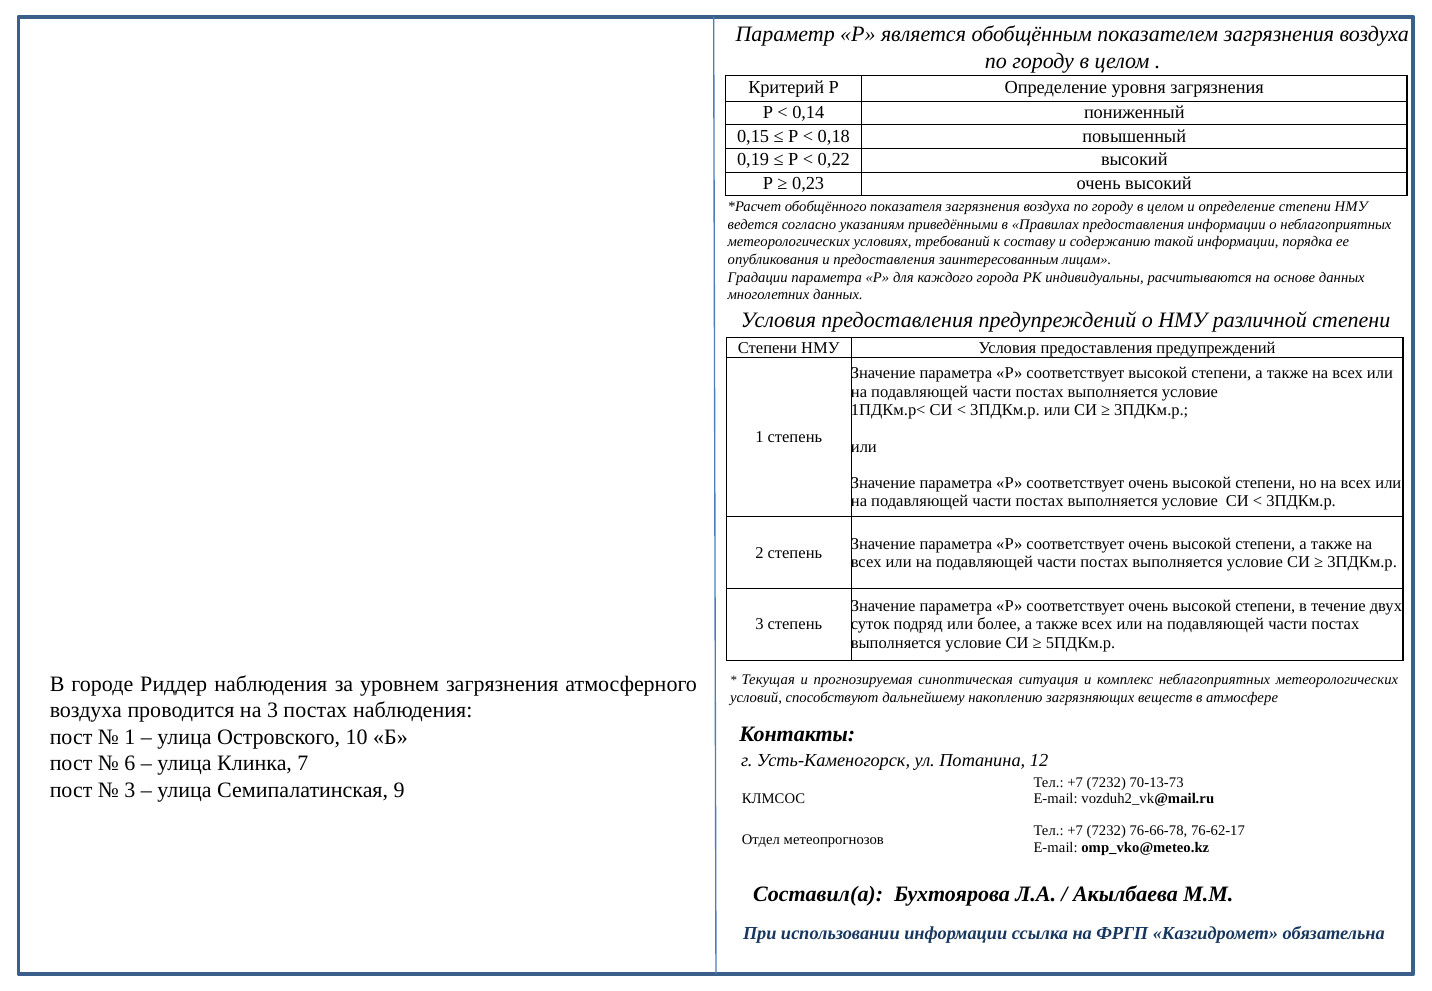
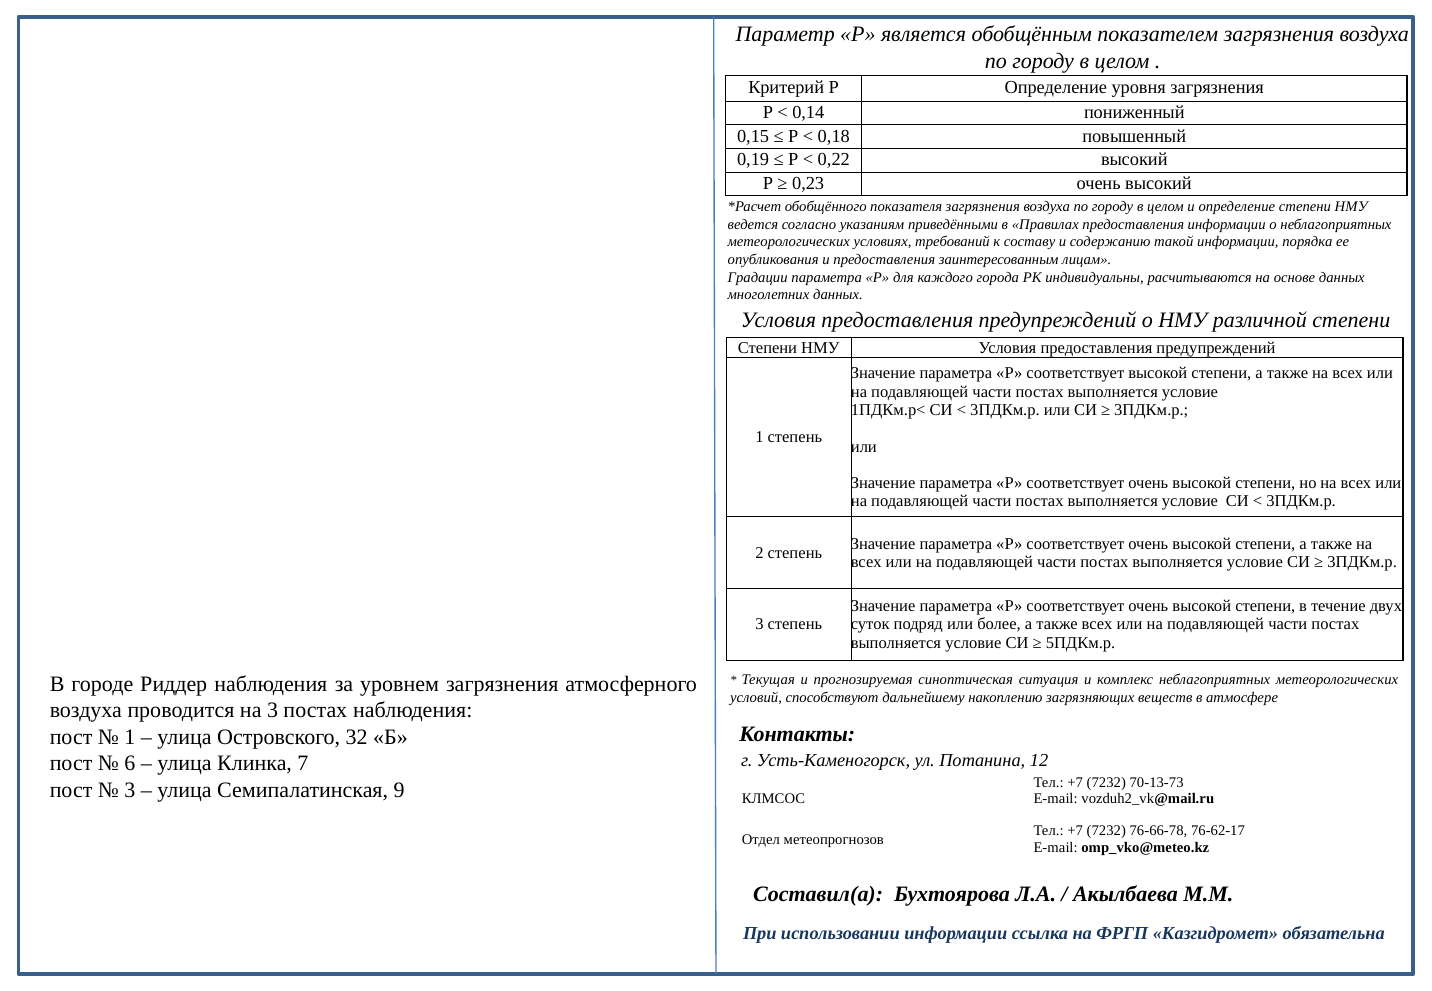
10: 10 -> 32
